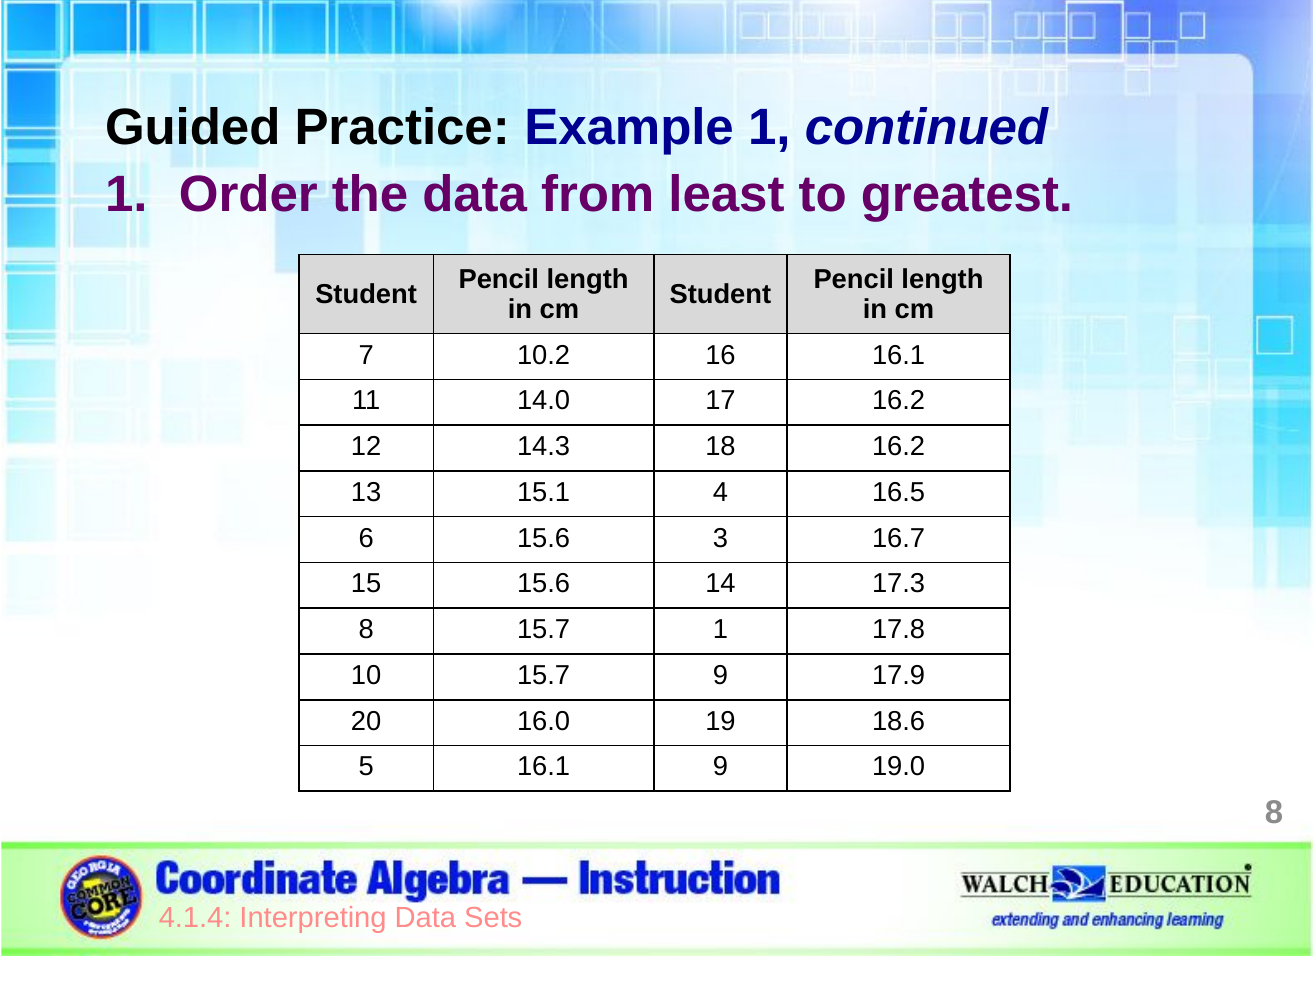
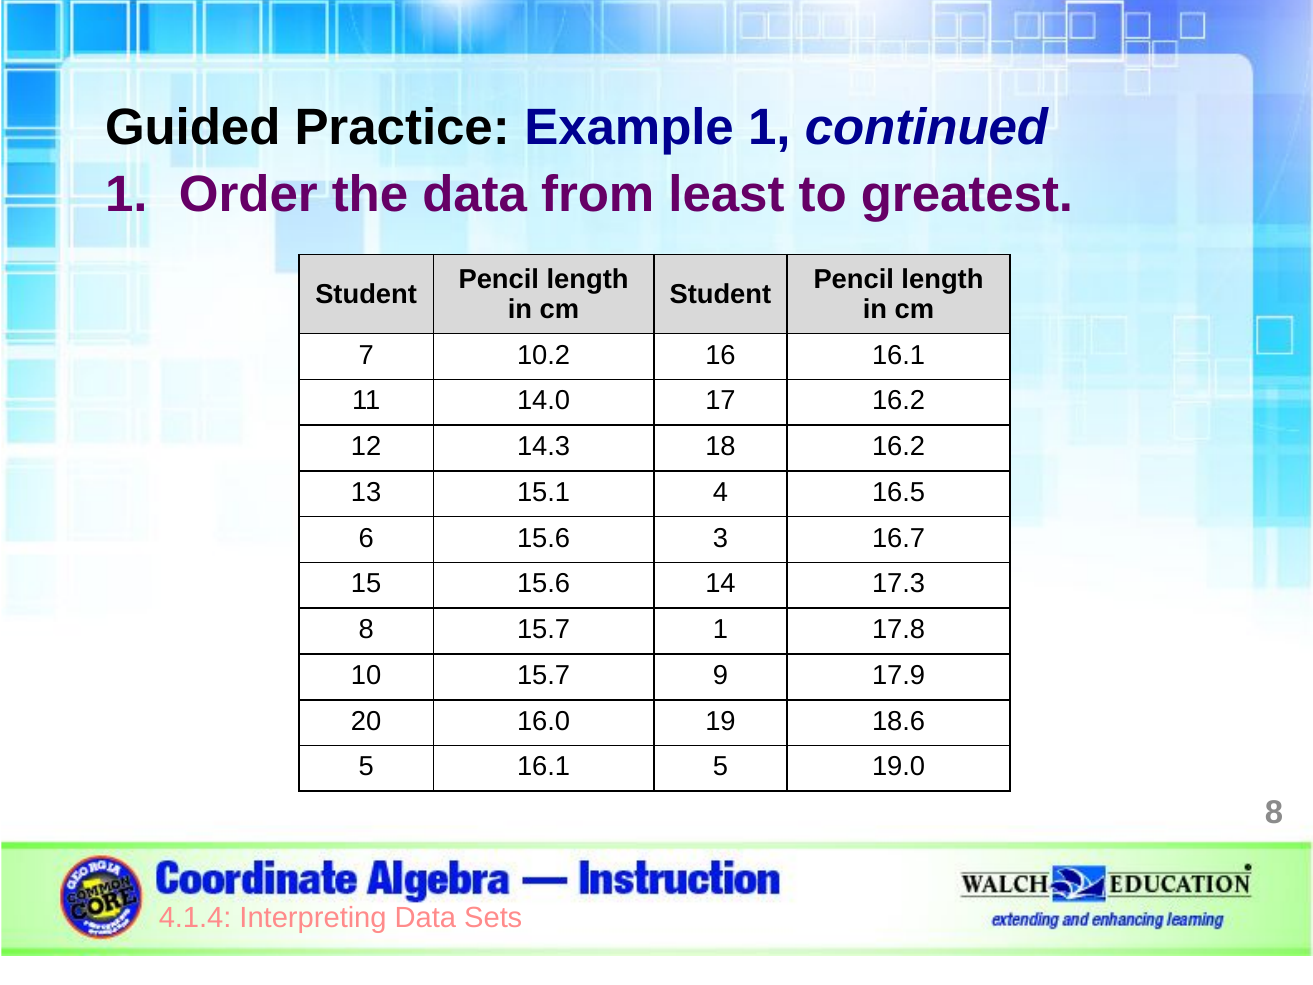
16.1 9: 9 -> 5
